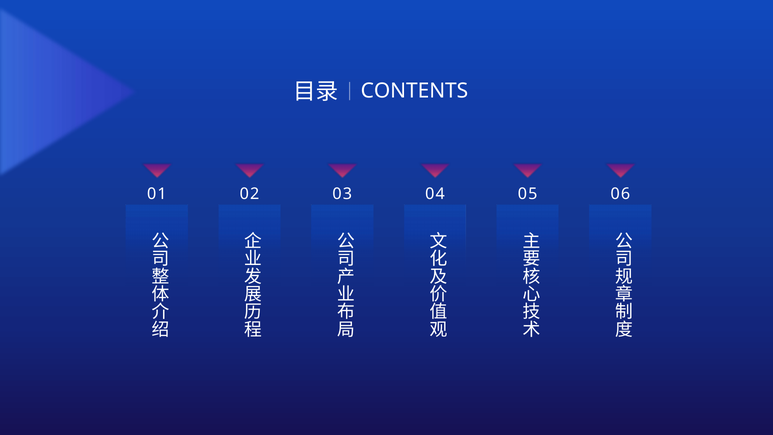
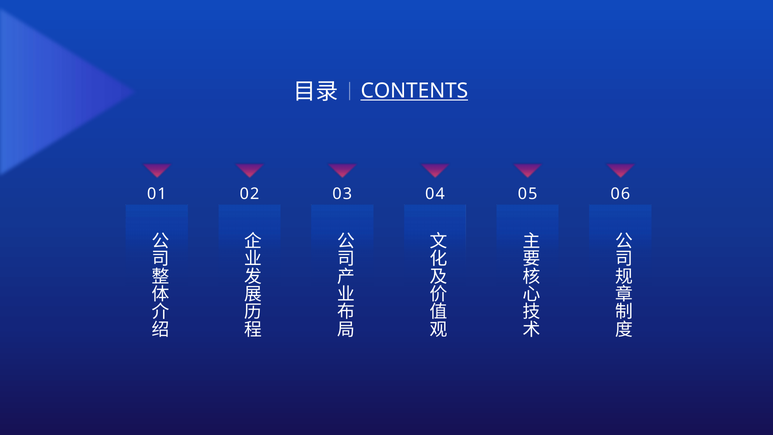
CONTENTS underline: none -> present
